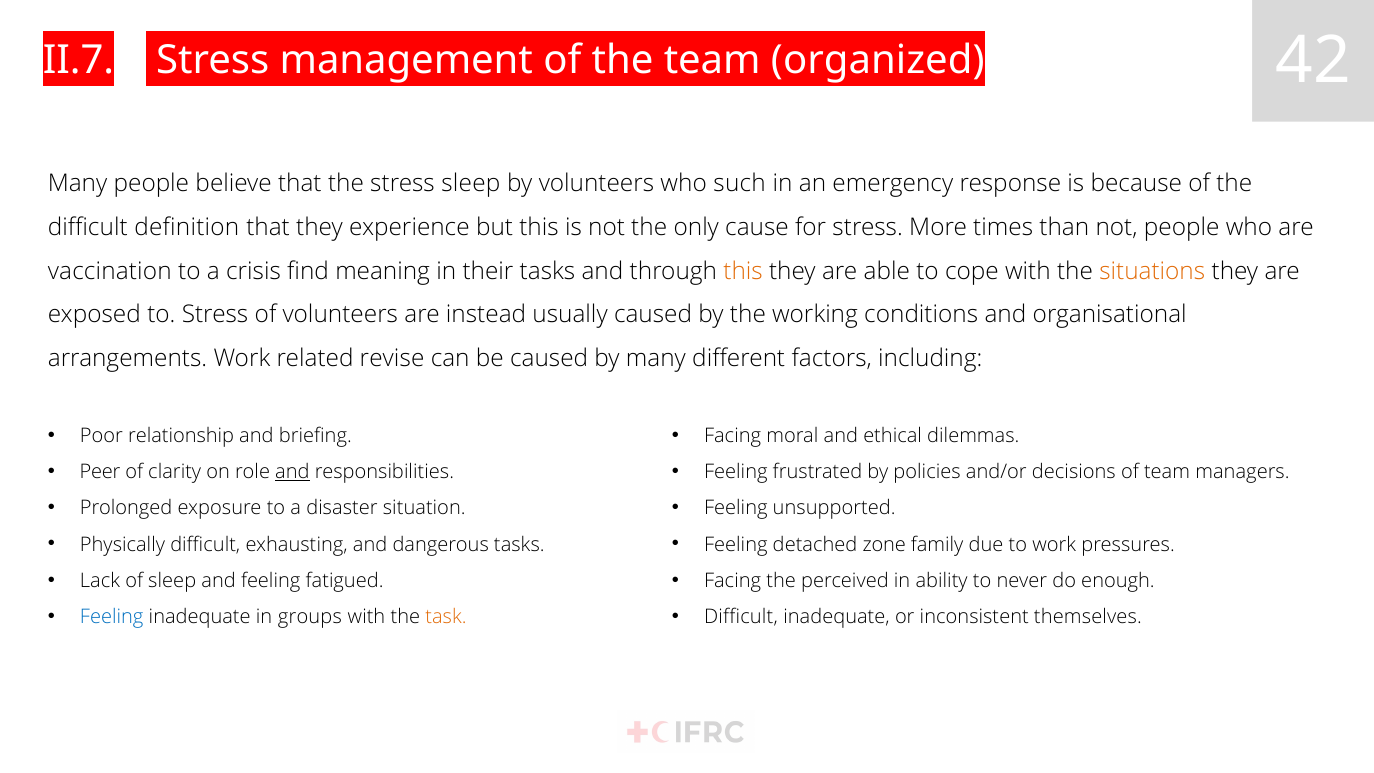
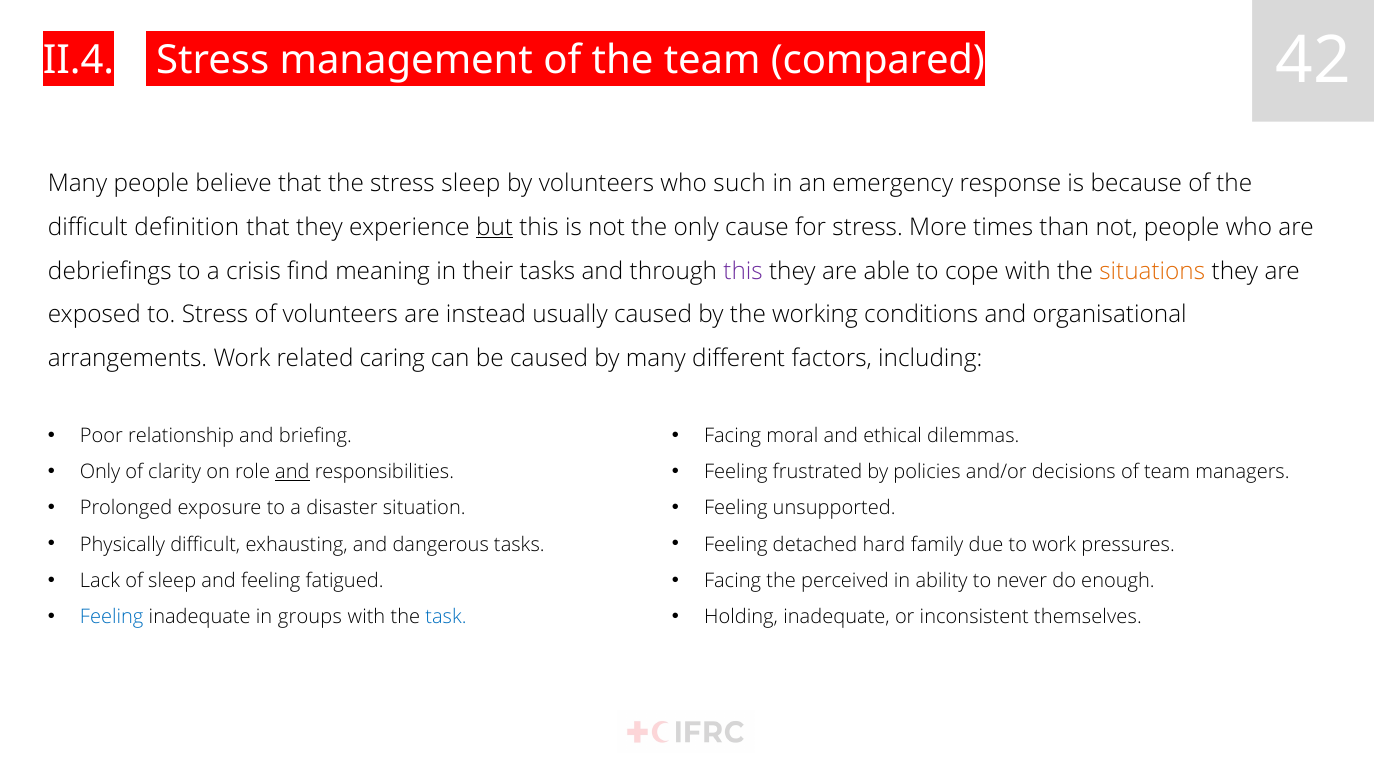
II.7: II.7 -> II.4
organized: organized -> compared
but underline: none -> present
vaccination: vaccination -> debriefings
this at (743, 271) colour: orange -> purple
revise: revise -> caring
Peer at (100, 472): Peer -> Only
zone: zone -> hard
task colour: orange -> blue
Difficult at (741, 616): Difficult -> Holding
